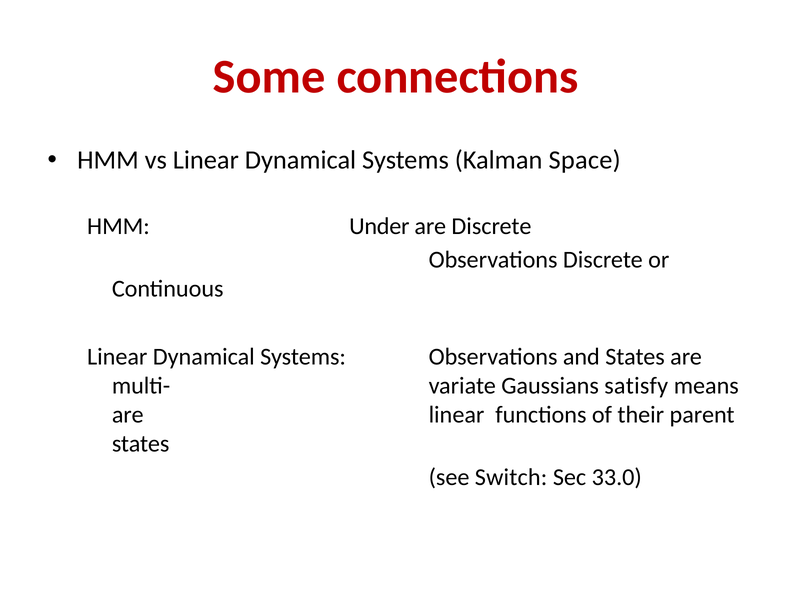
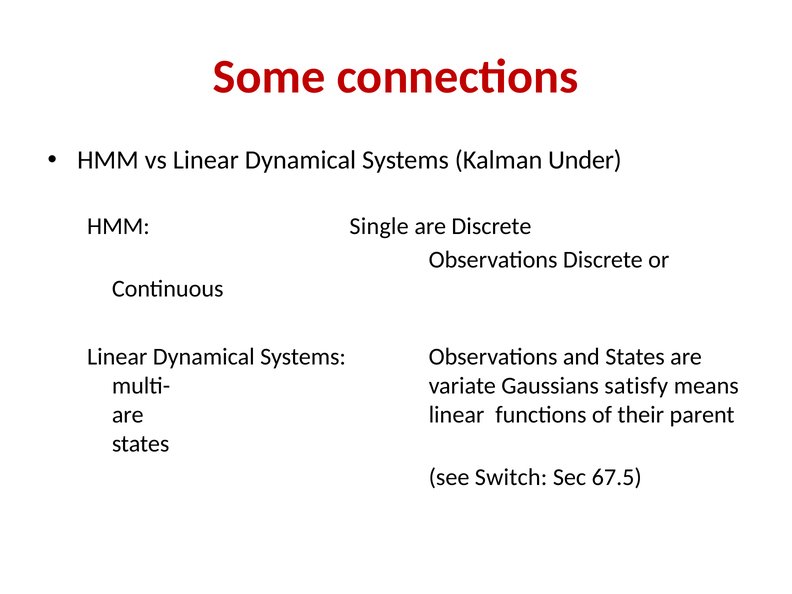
Space: Space -> Under
Under: Under -> Single
33.0: 33.0 -> 67.5
